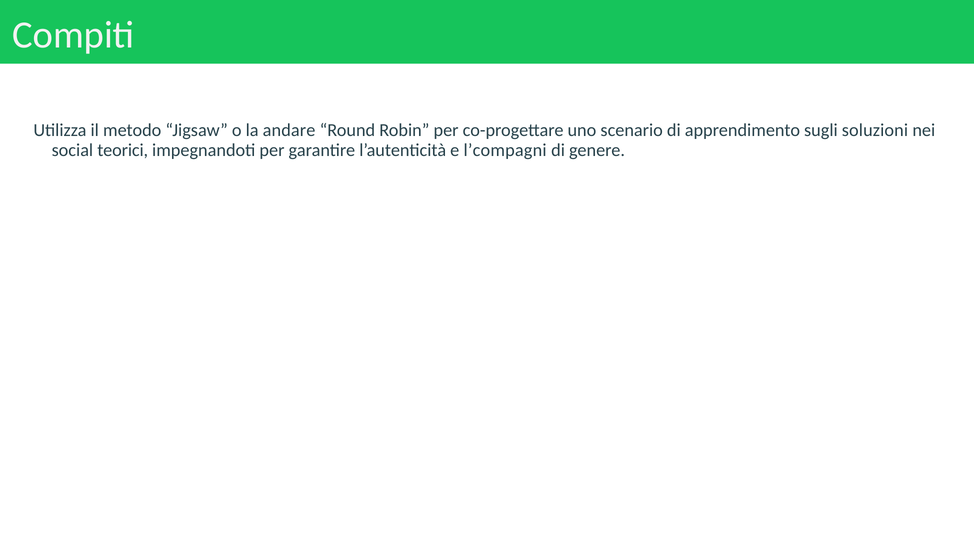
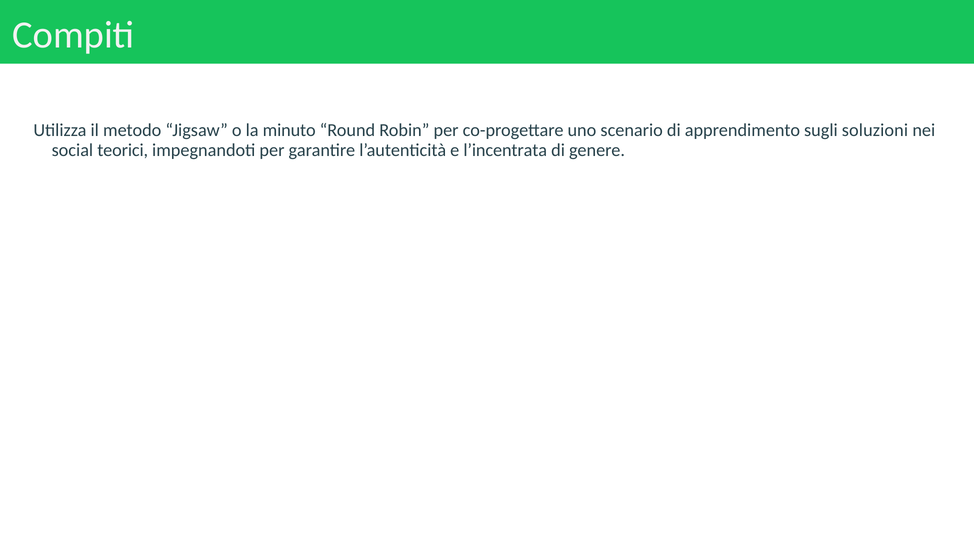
andare: andare -> minuto
l’compagni: l’compagni -> l’incentrata
